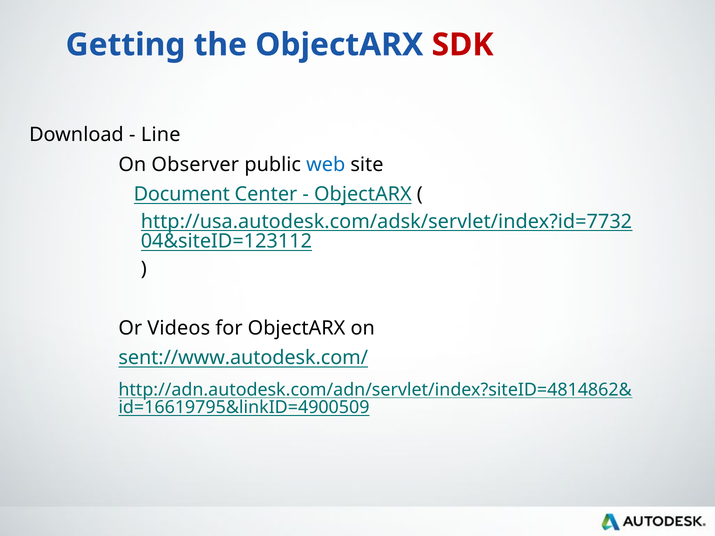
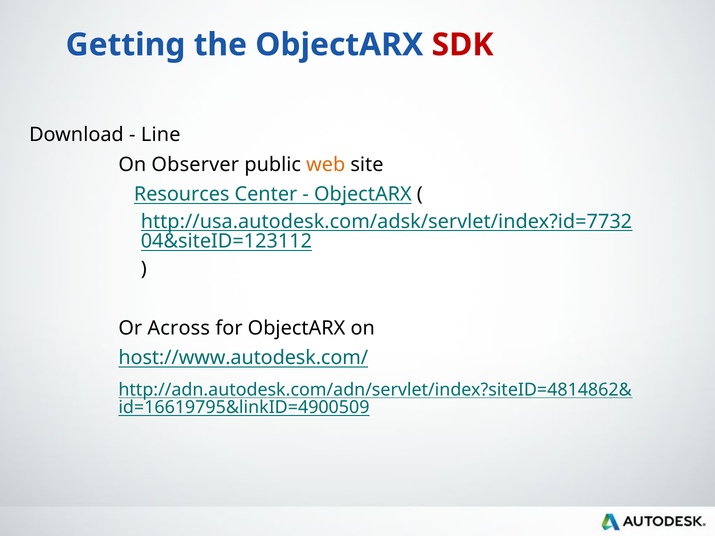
web colour: blue -> orange
Document: Document -> Resources
Videos: Videos -> Across
sent://www.autodesk.com/: sent://www.autodesk.com/ -> host://www.autodesk.com/
